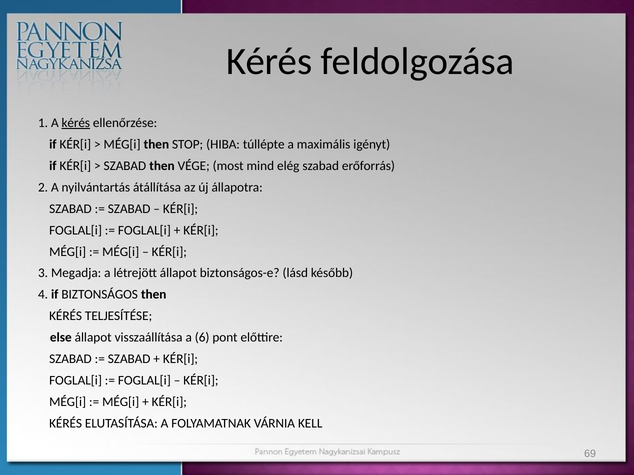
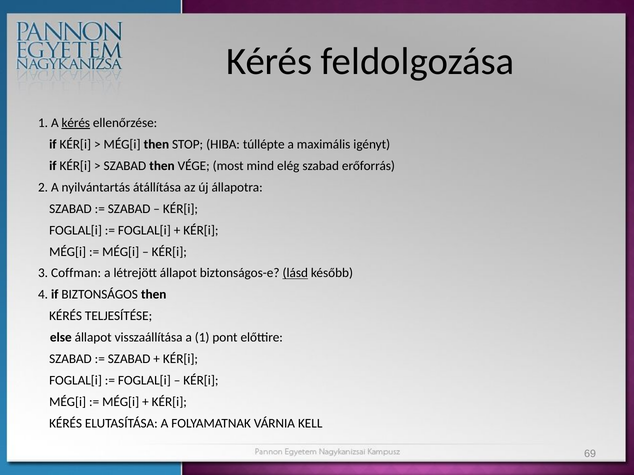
Megadja: Megadja -> Coffman
lásd underline: none -> present
a 6: 6 -> 1
